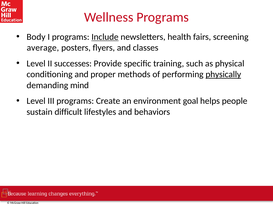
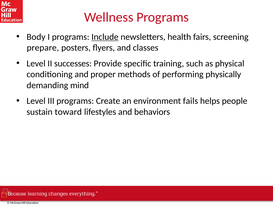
average: average -> prepare
physically underline: present -> none
goal: goal -> fails
difficult: difficult -> toward
